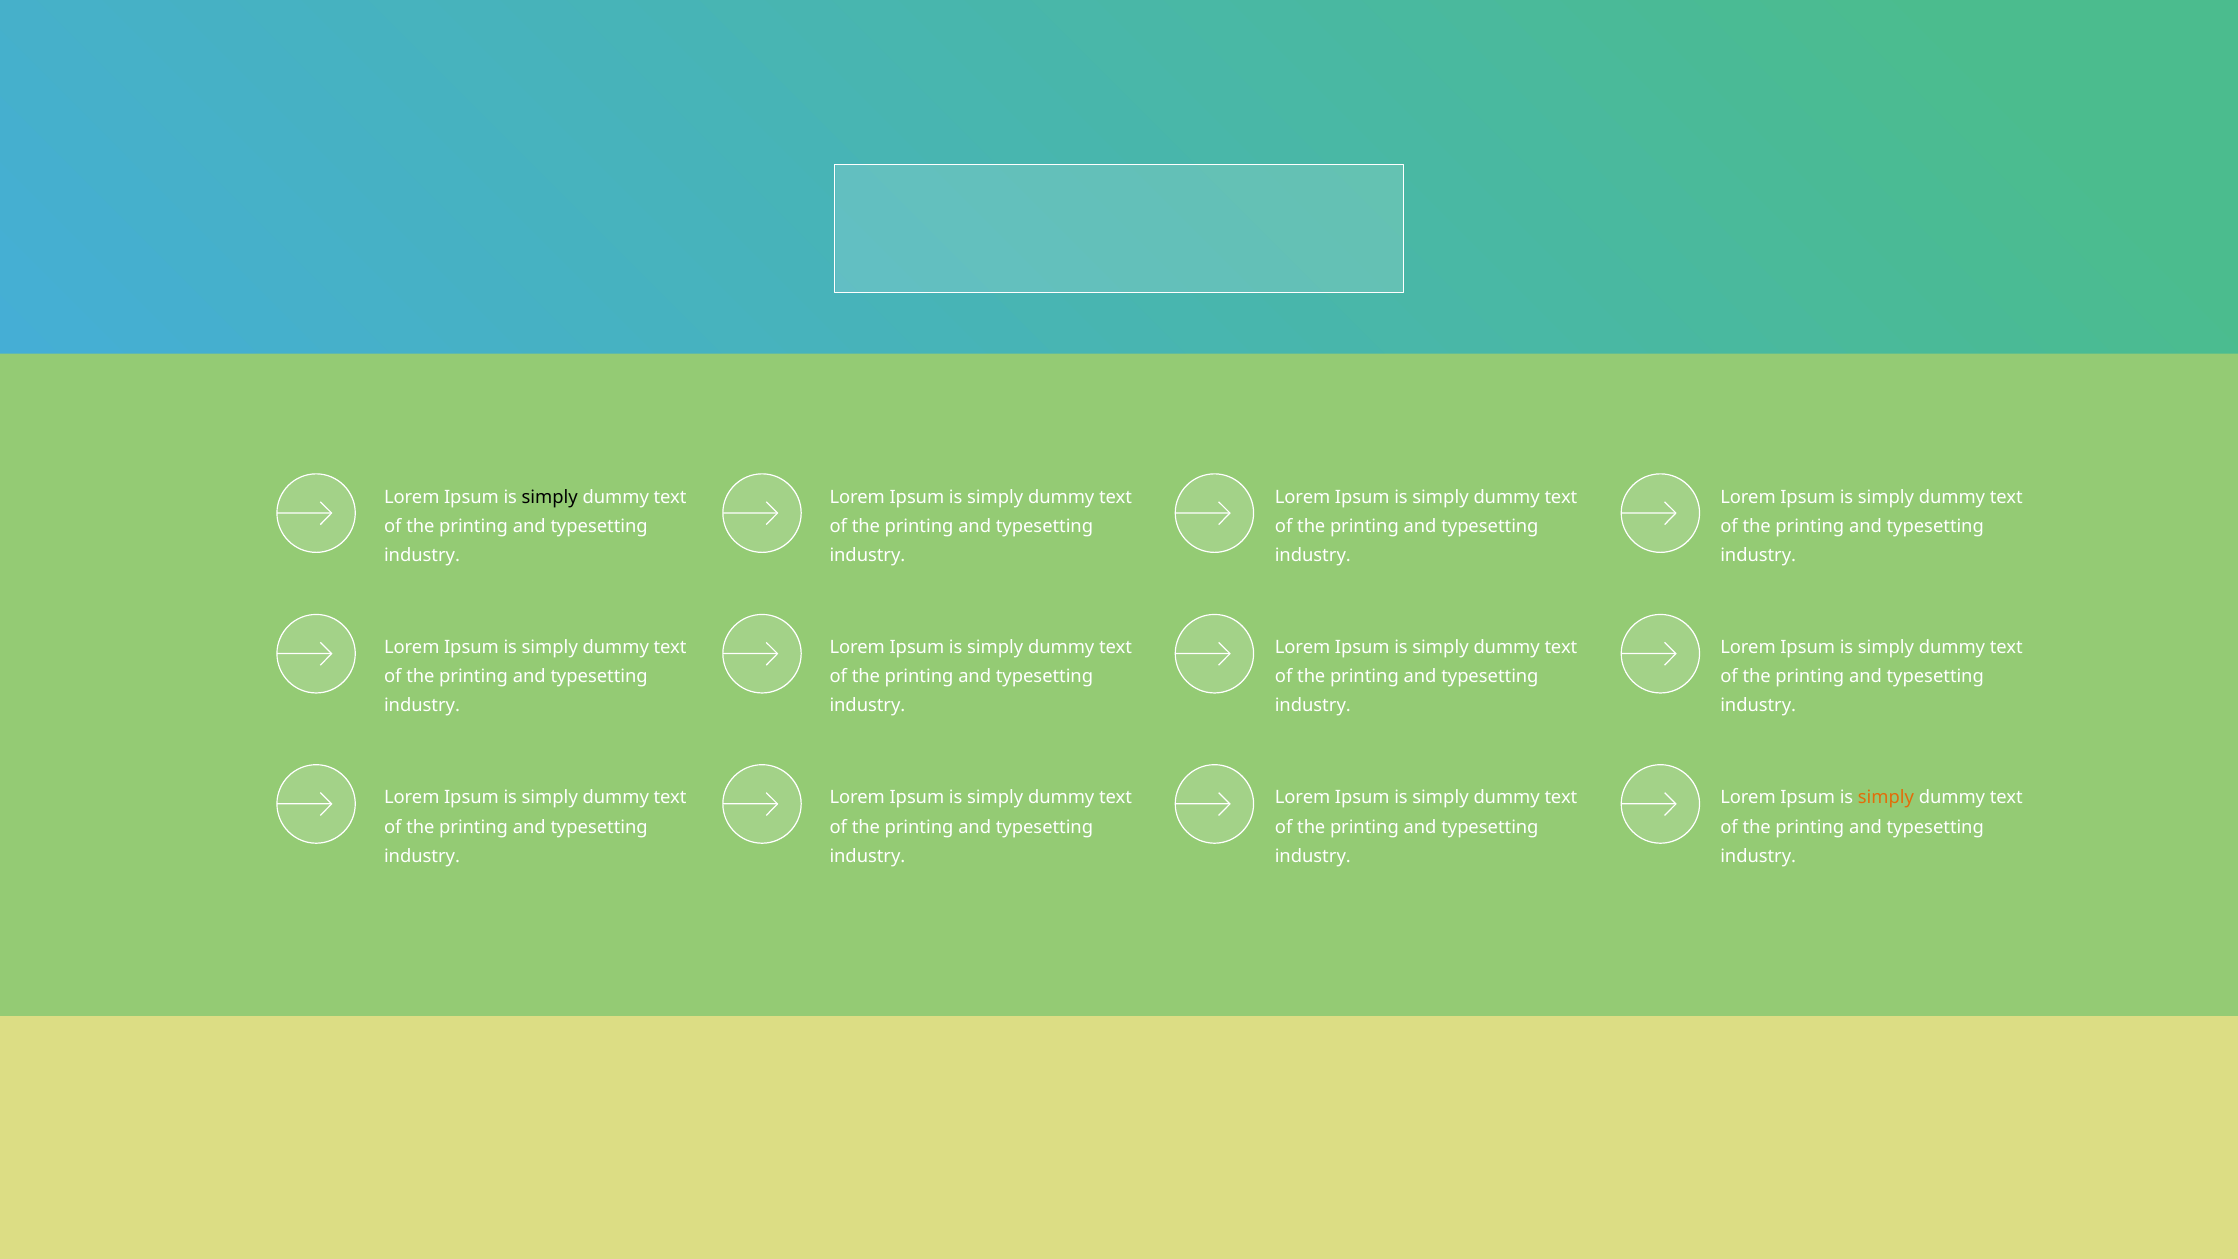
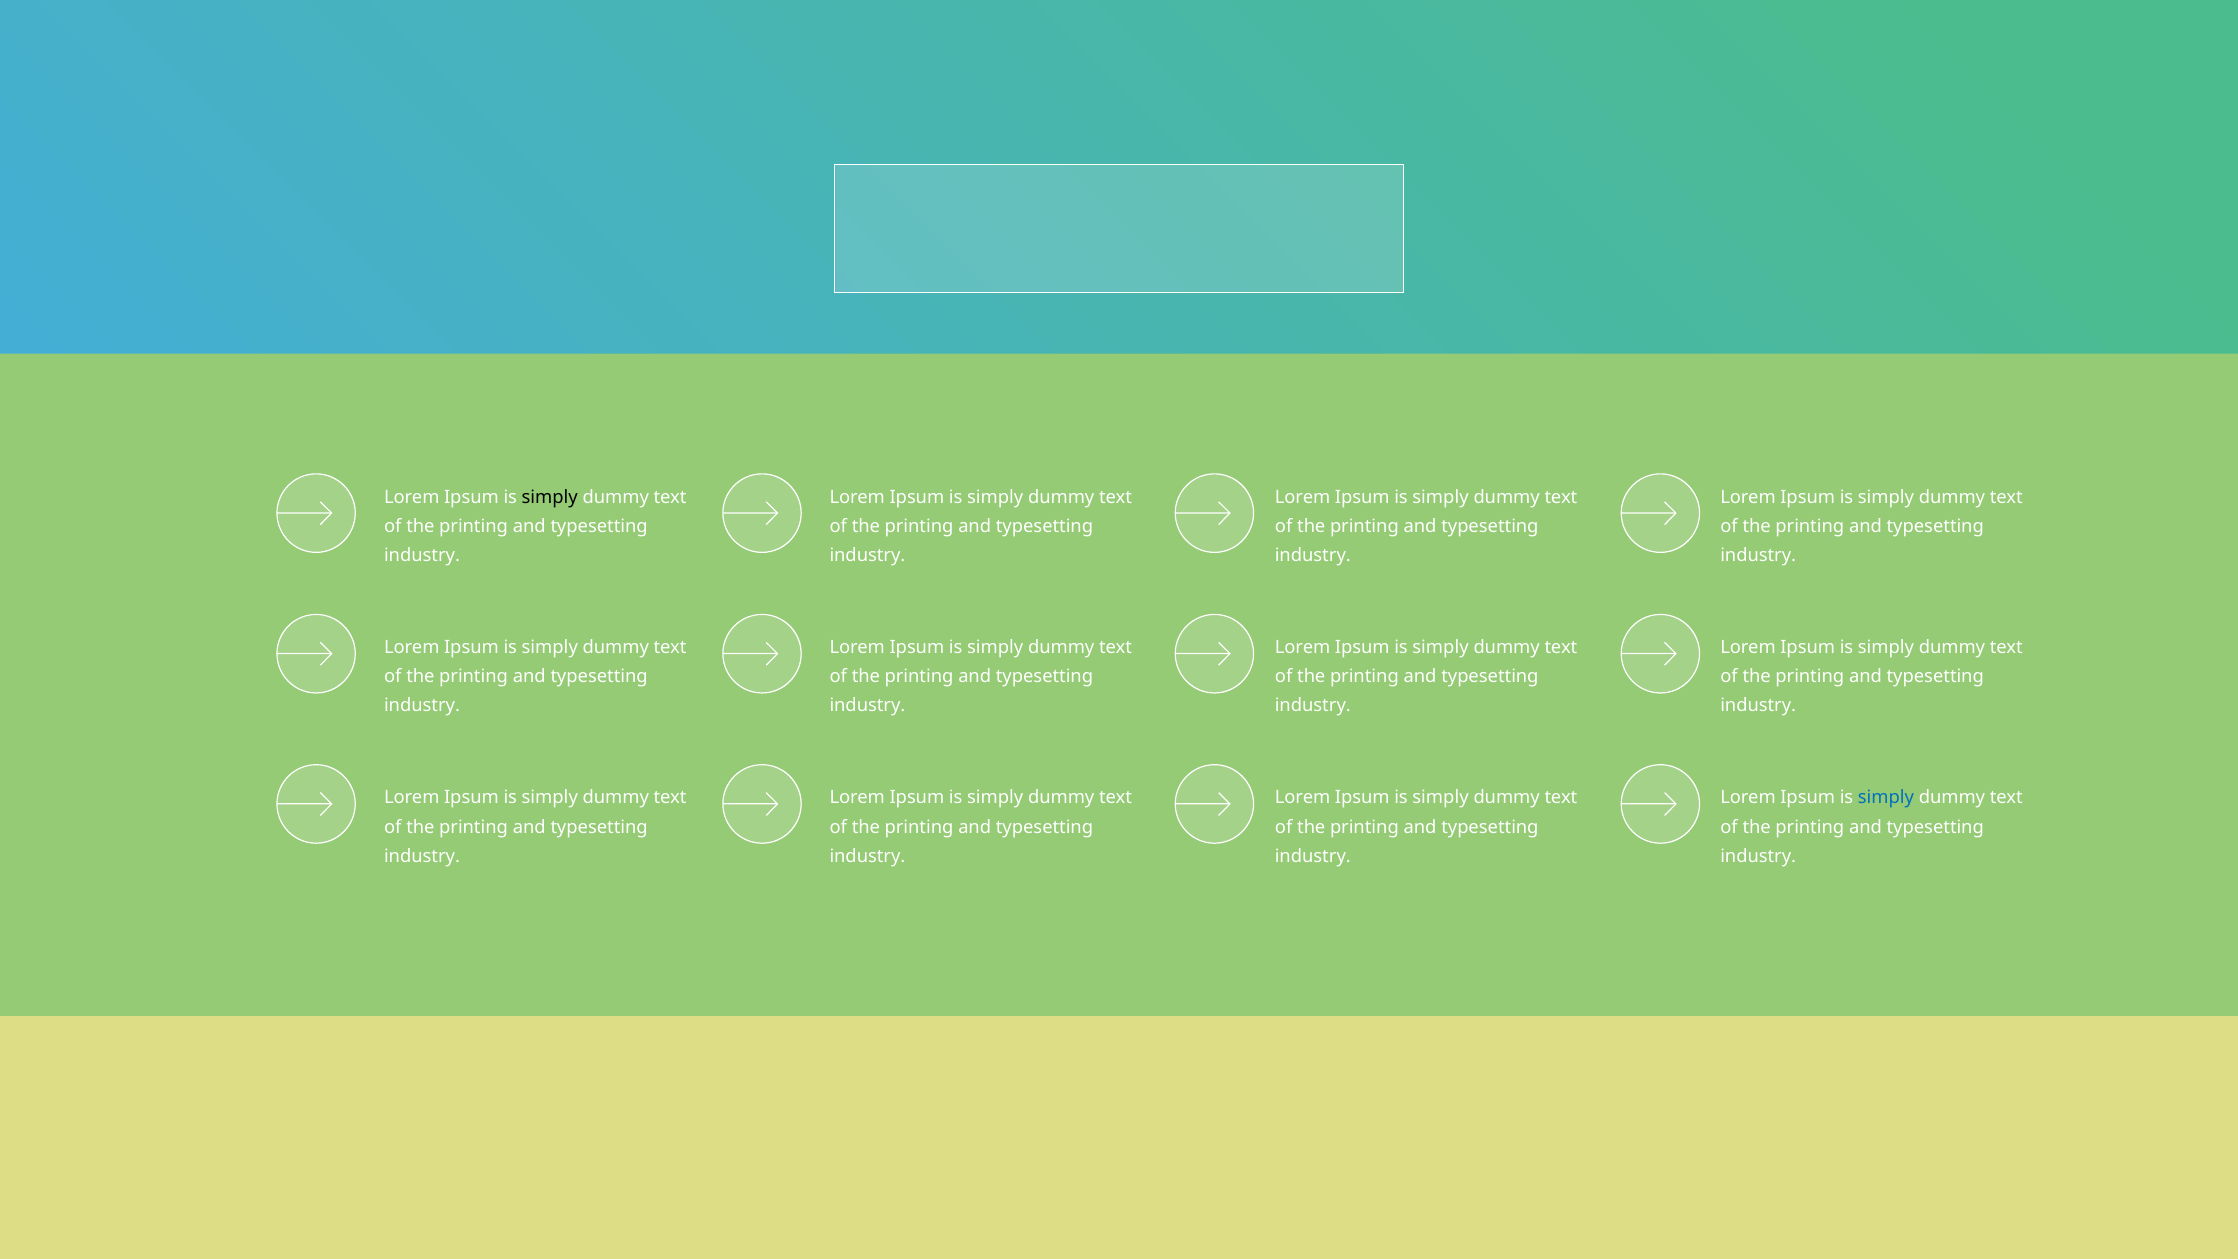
simply at (1886, 798) colour: orange -> blue
